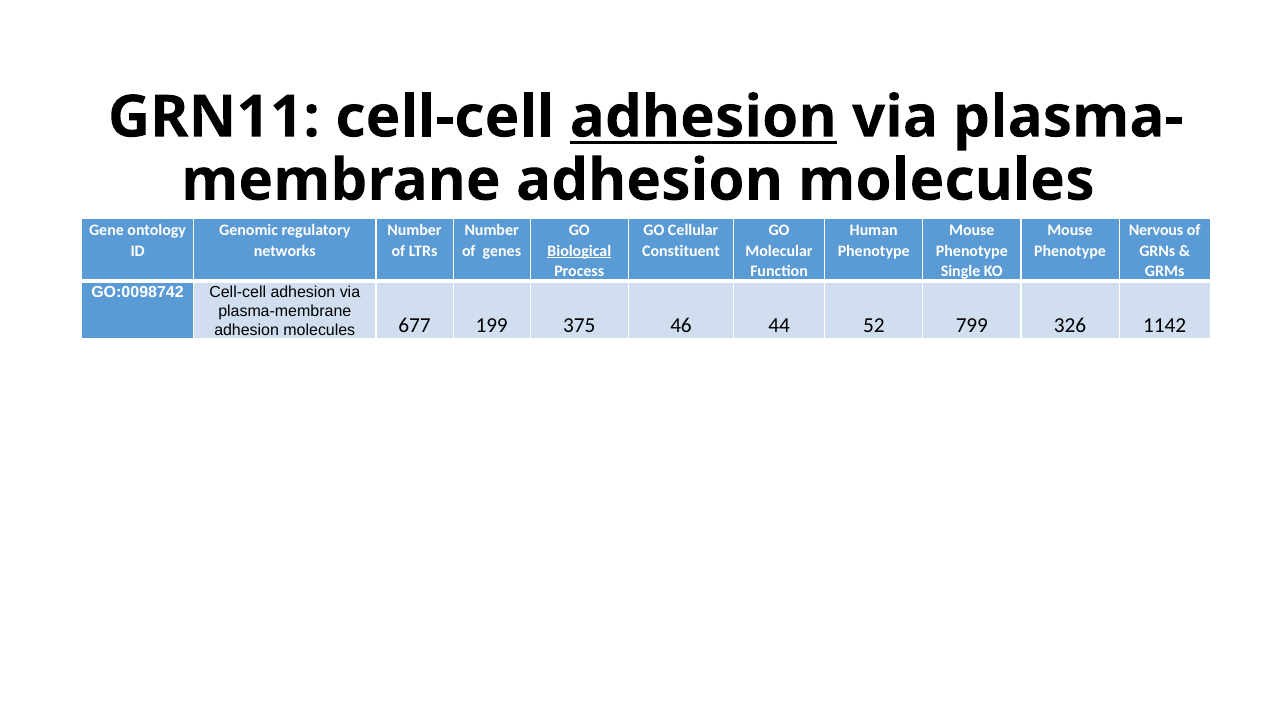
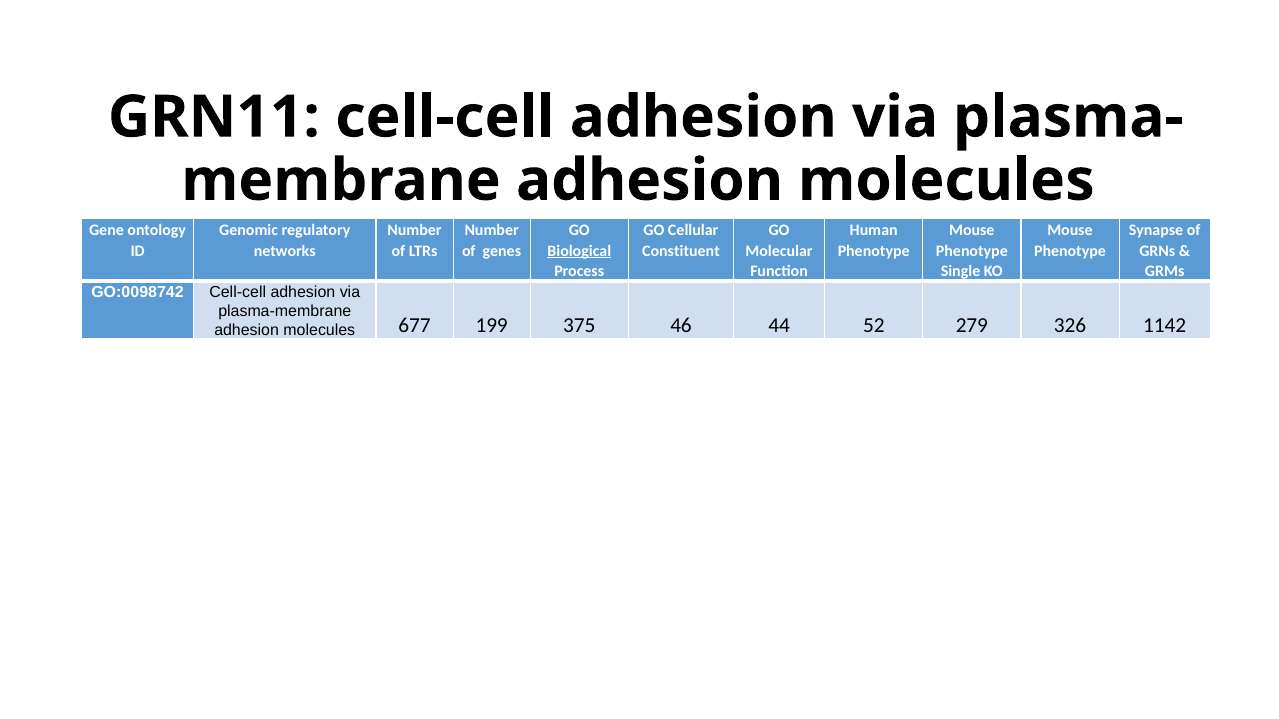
adhesion at (703, 117) underline: present -> none
Nervous: Nervous -> Synapse
799: 799 -> 279
